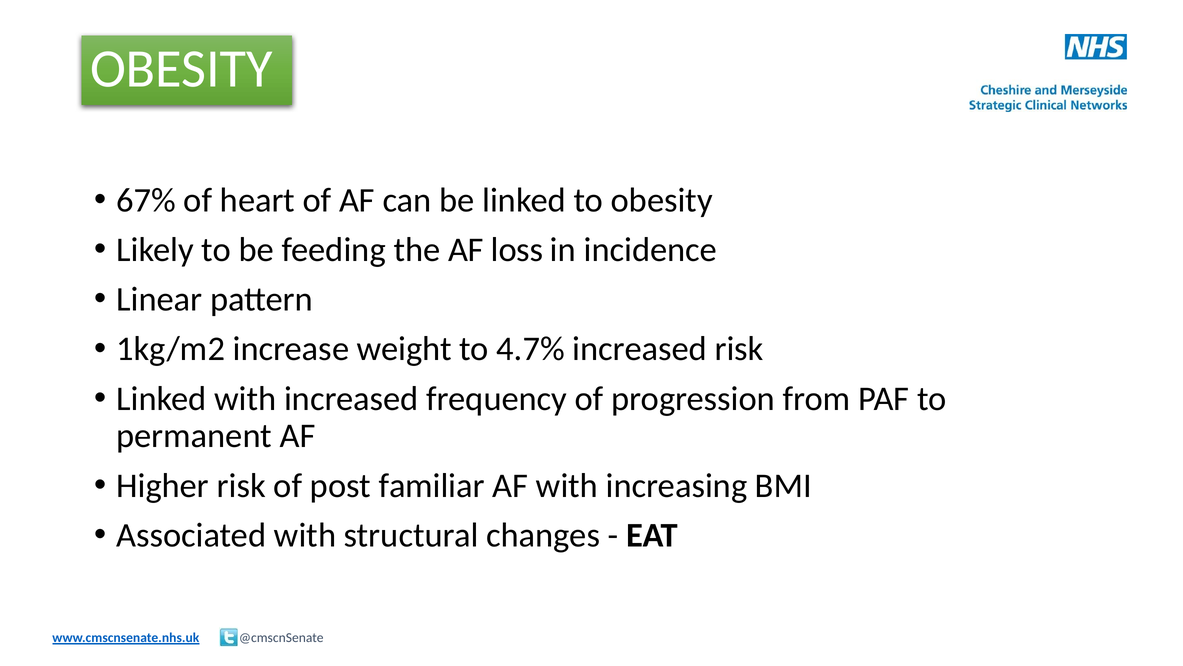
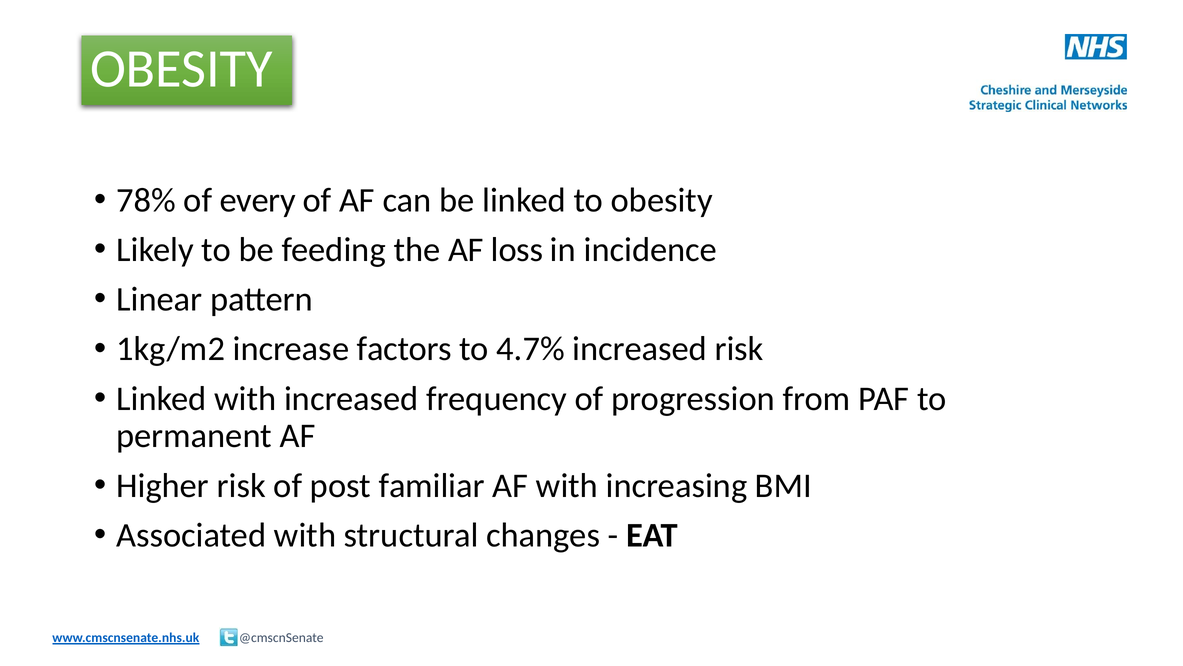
67%: 67% -> 78%
heart: heart -> every
weight: weight -> factors
